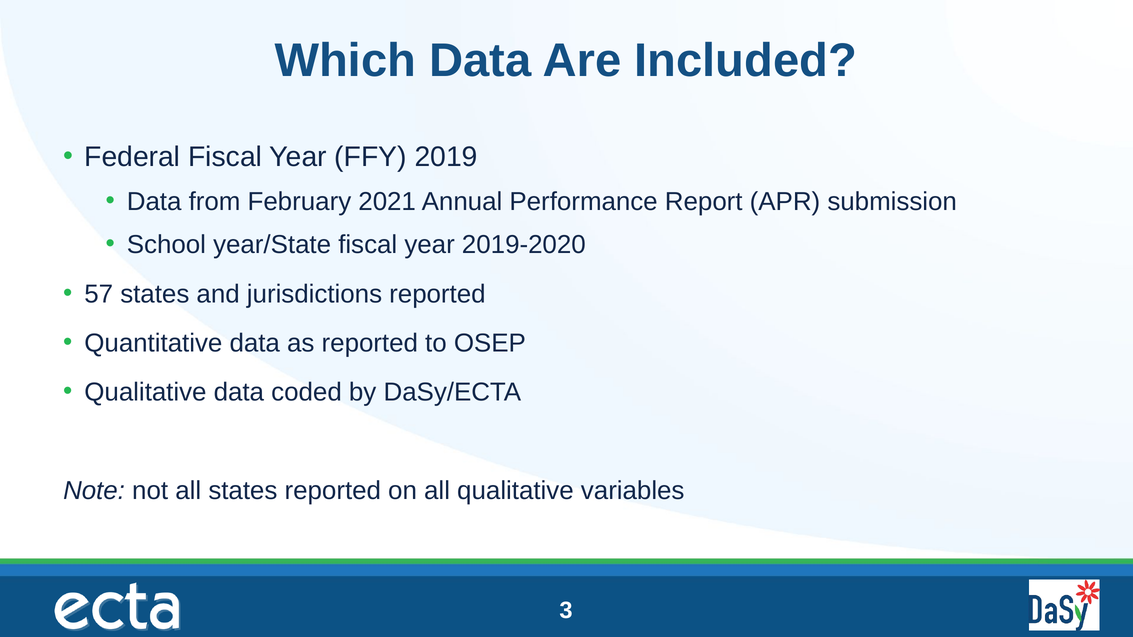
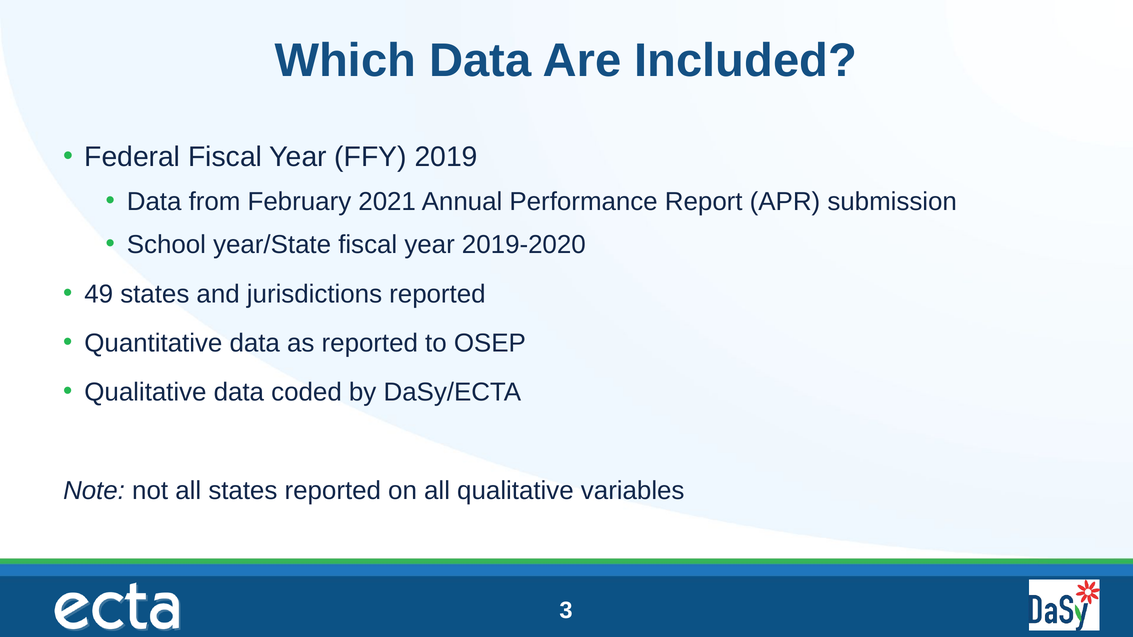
57: 57 -> 49
